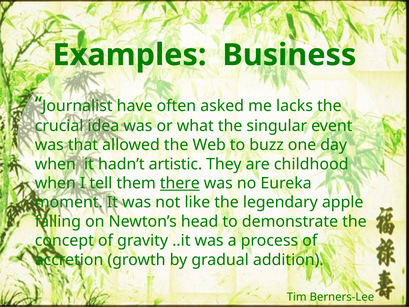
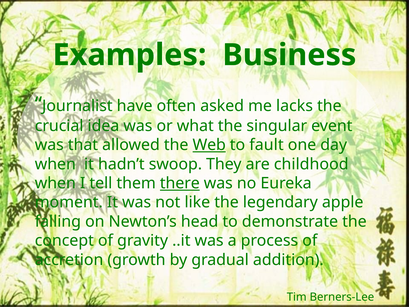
Web underline: none -> present
buzz: buzz -> fault
artistic: artistic -> swoop
